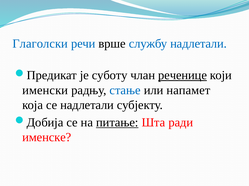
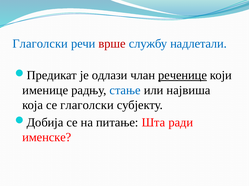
врше colour: black -> red
суботу: суботу -> одлази
именски: именски -> именице
напамет: напамет -> највиша
се надлетали: надлетали -> глаголски
питање underline: present -> none
